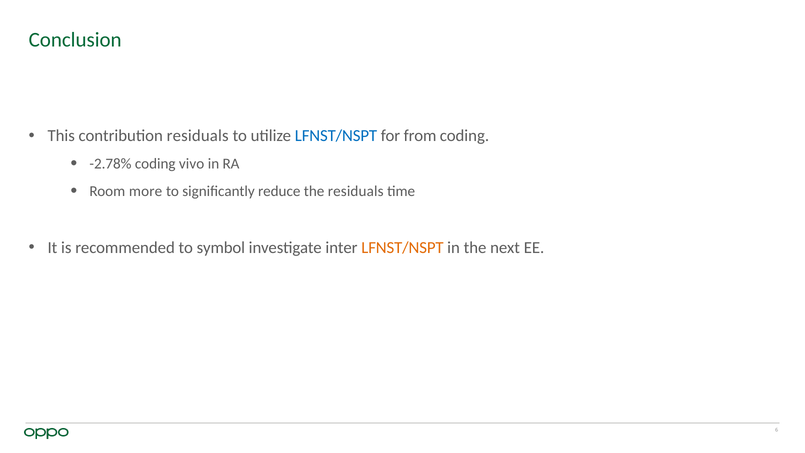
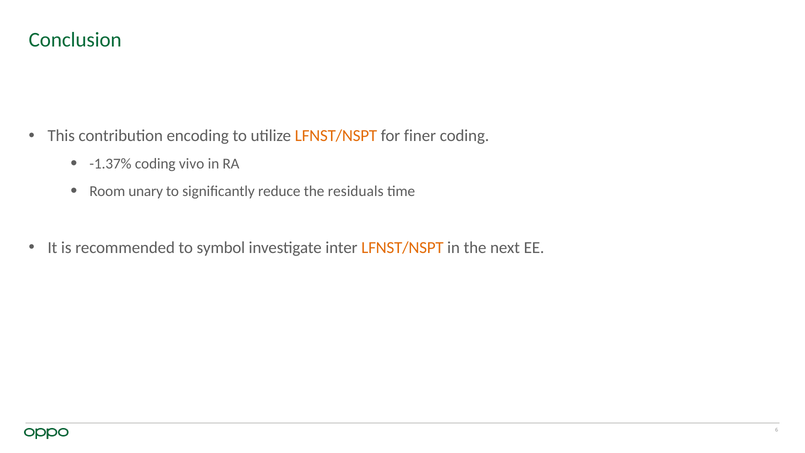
contribution residuals: residuals -> encoding
LFNST/NSPT at (336, 136) colour: blue -> orange
from: from -> finer
-2.78%: -2.78% -> -1.37%
more: more -> unary
